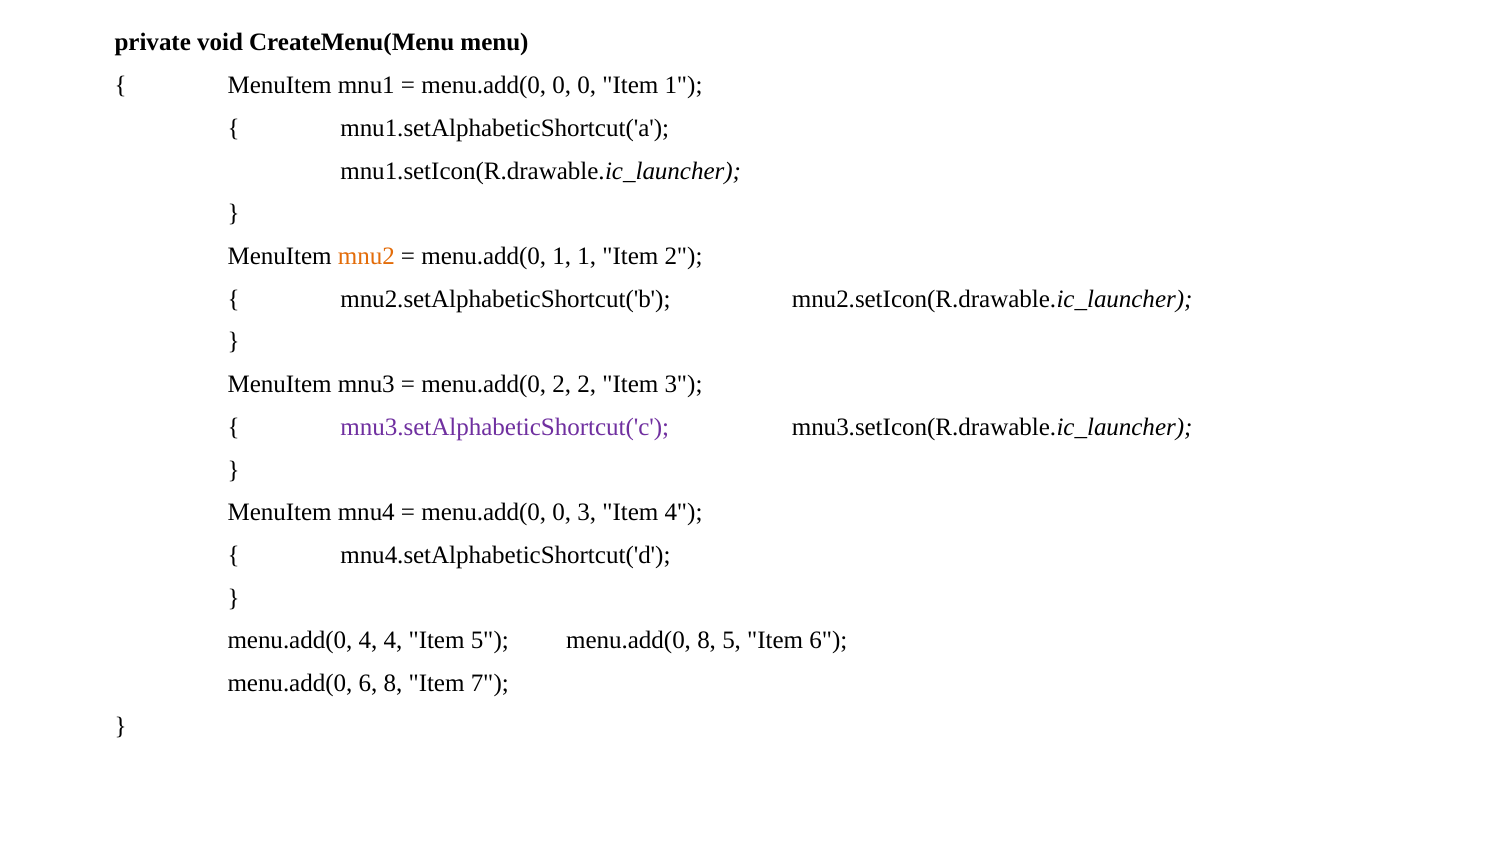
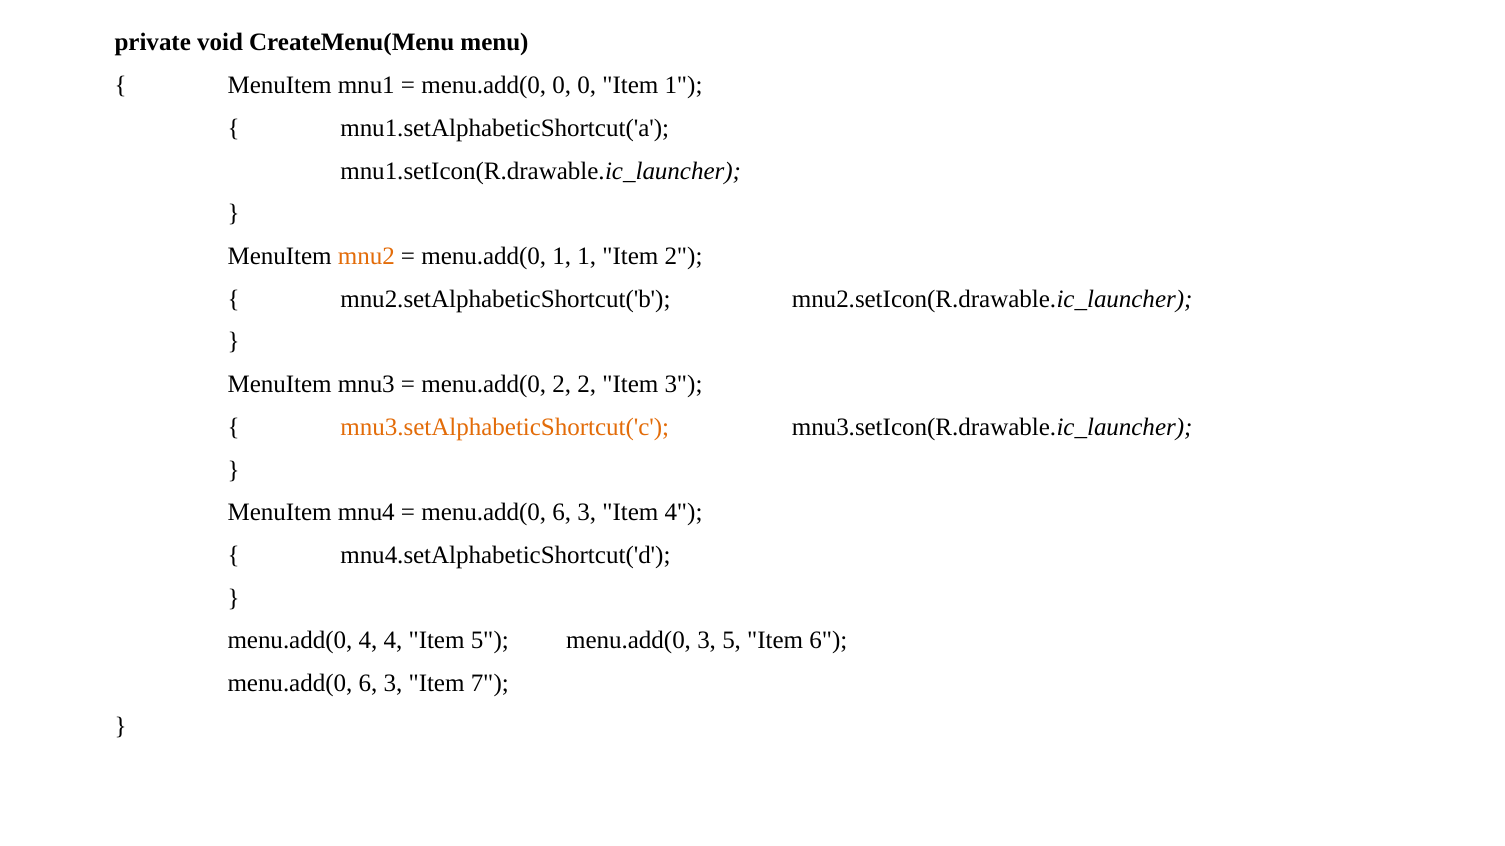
mnu3.setAlphabeticShortcut('c colour: purple -> orange
0 at (562, 513): 0 -> 6
menu.add(0 8: 8 -> 3
8 at (393, 684): 8 -> 3
